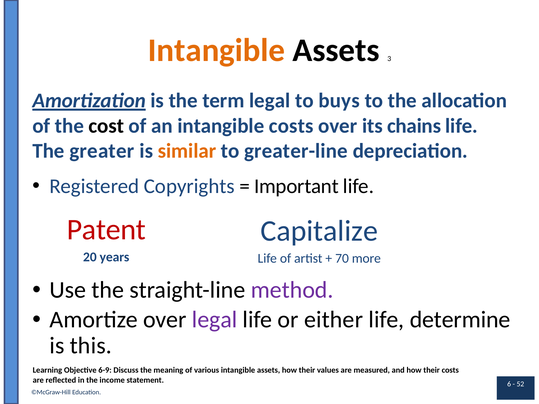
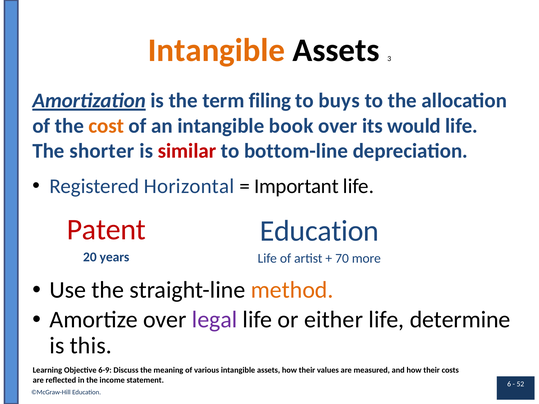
term legal: legal -> filing
cost colour: black -> orange
intangible costs: costs -> book
chains: chains -> would
greater: greater -> shorter
similar colour: orange -> red
greater-line: greater-line -> bottom-line
Copyrights: Copyrights -> Horizontal
Capitalize at (319, 231): Capitalize -> Education
method colour: purple -> orange
